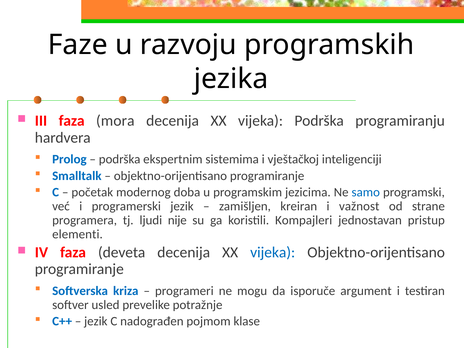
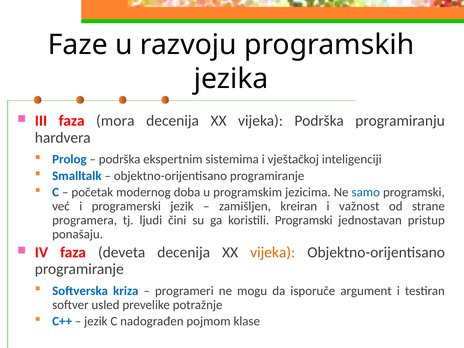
nije: nije -> čini
koristili Kompajleri: Kompajleri -> Programski
elementi: elementi -> ponašaju
vijeka at (273, 252) colour: blue -> orange
